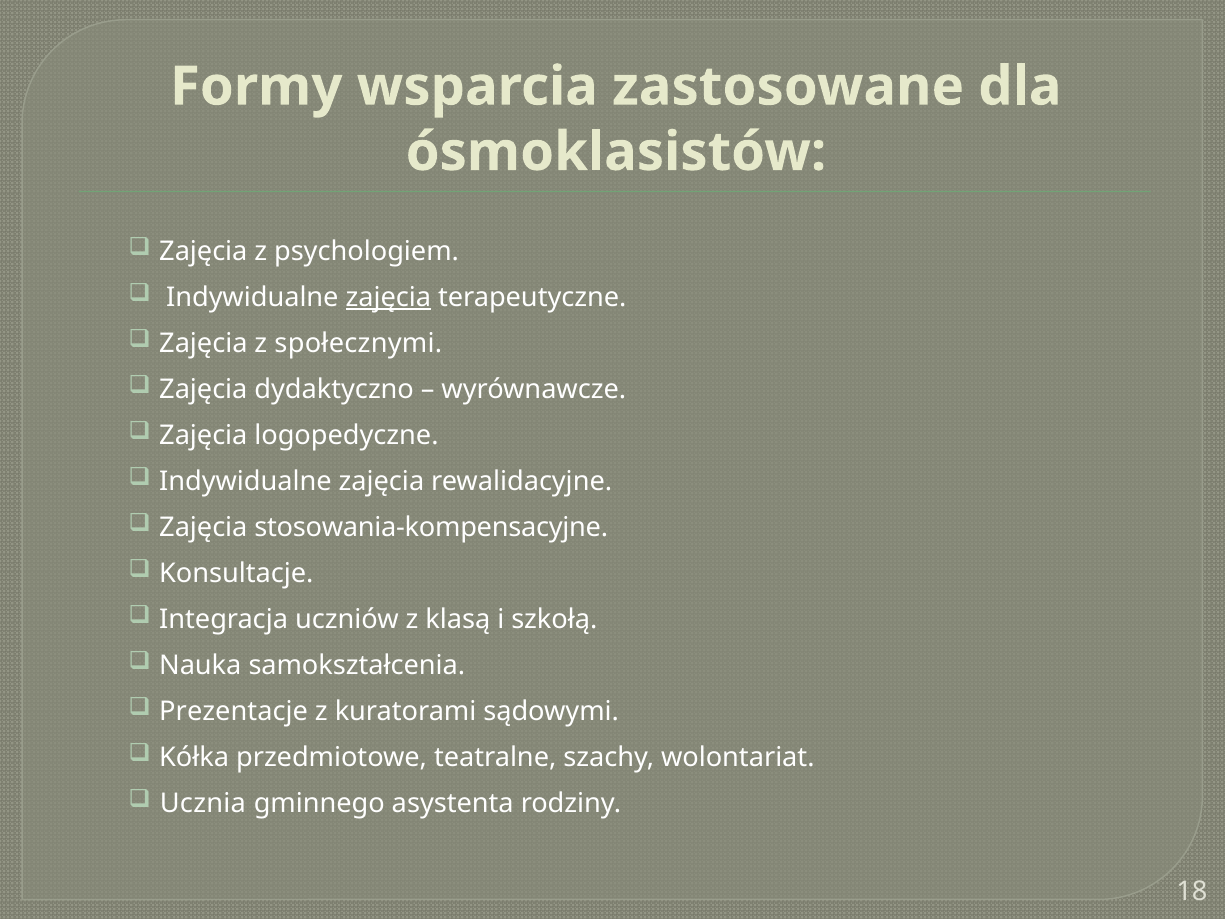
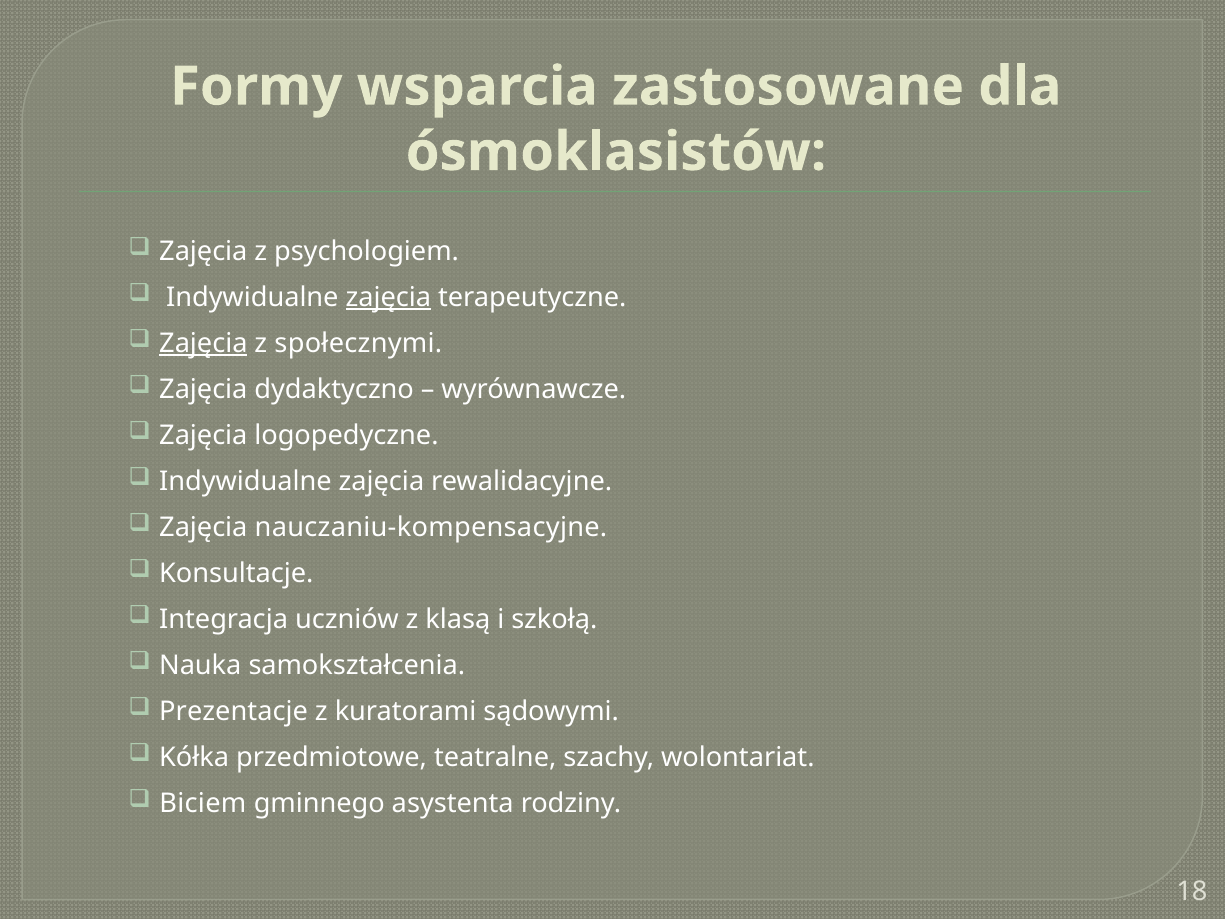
Zajęcia at (203, 343) underline: none -> present
stosowania-kompensacyjne: stosowania-kompensacyjne -> nauczaniu-kompensacyjne
Ucznia: Ucznia -> Biciem
